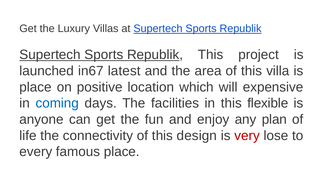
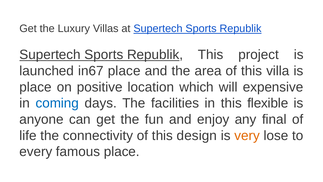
in67 latest: latest -> place
plan: plan -> final
very colour: red -> orange
